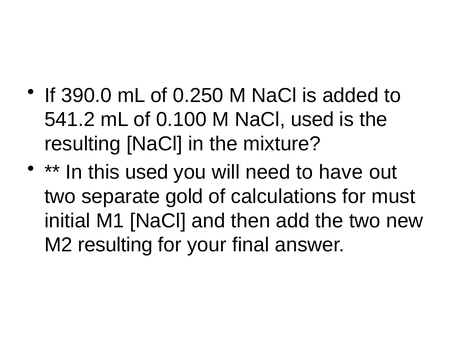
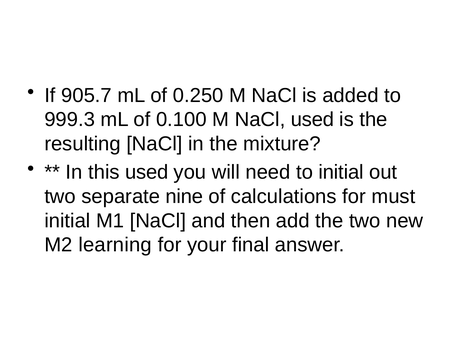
390.0: 390.0 -> 905.7
541.2: 541.2 -> 999.3
to have: have -> initial
gold: gold -> nine
M2 resulting: resulting -> learning
